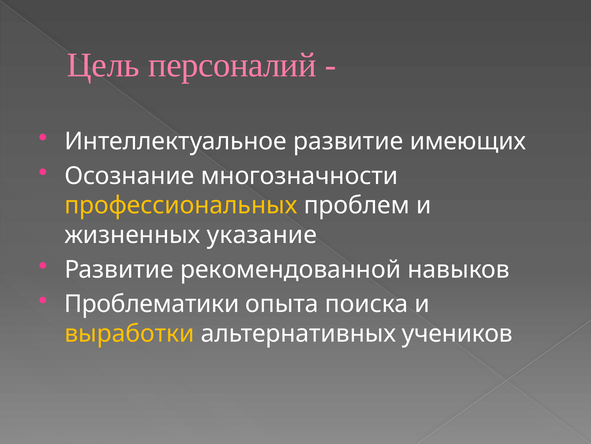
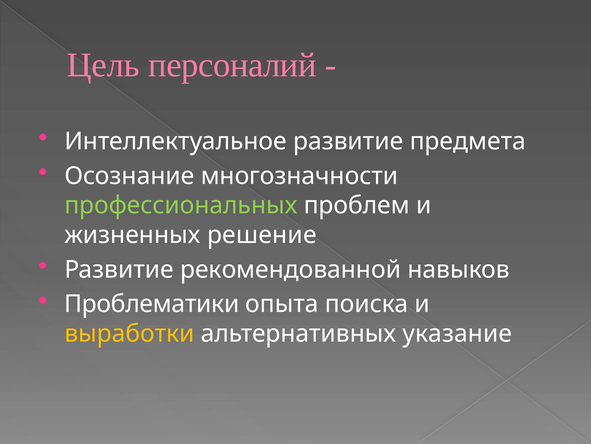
имеющих: имеющих -> предмета
профессиональных colour: yellow -> light green
указание: указание -> решение
учеников: учеников -> указание
